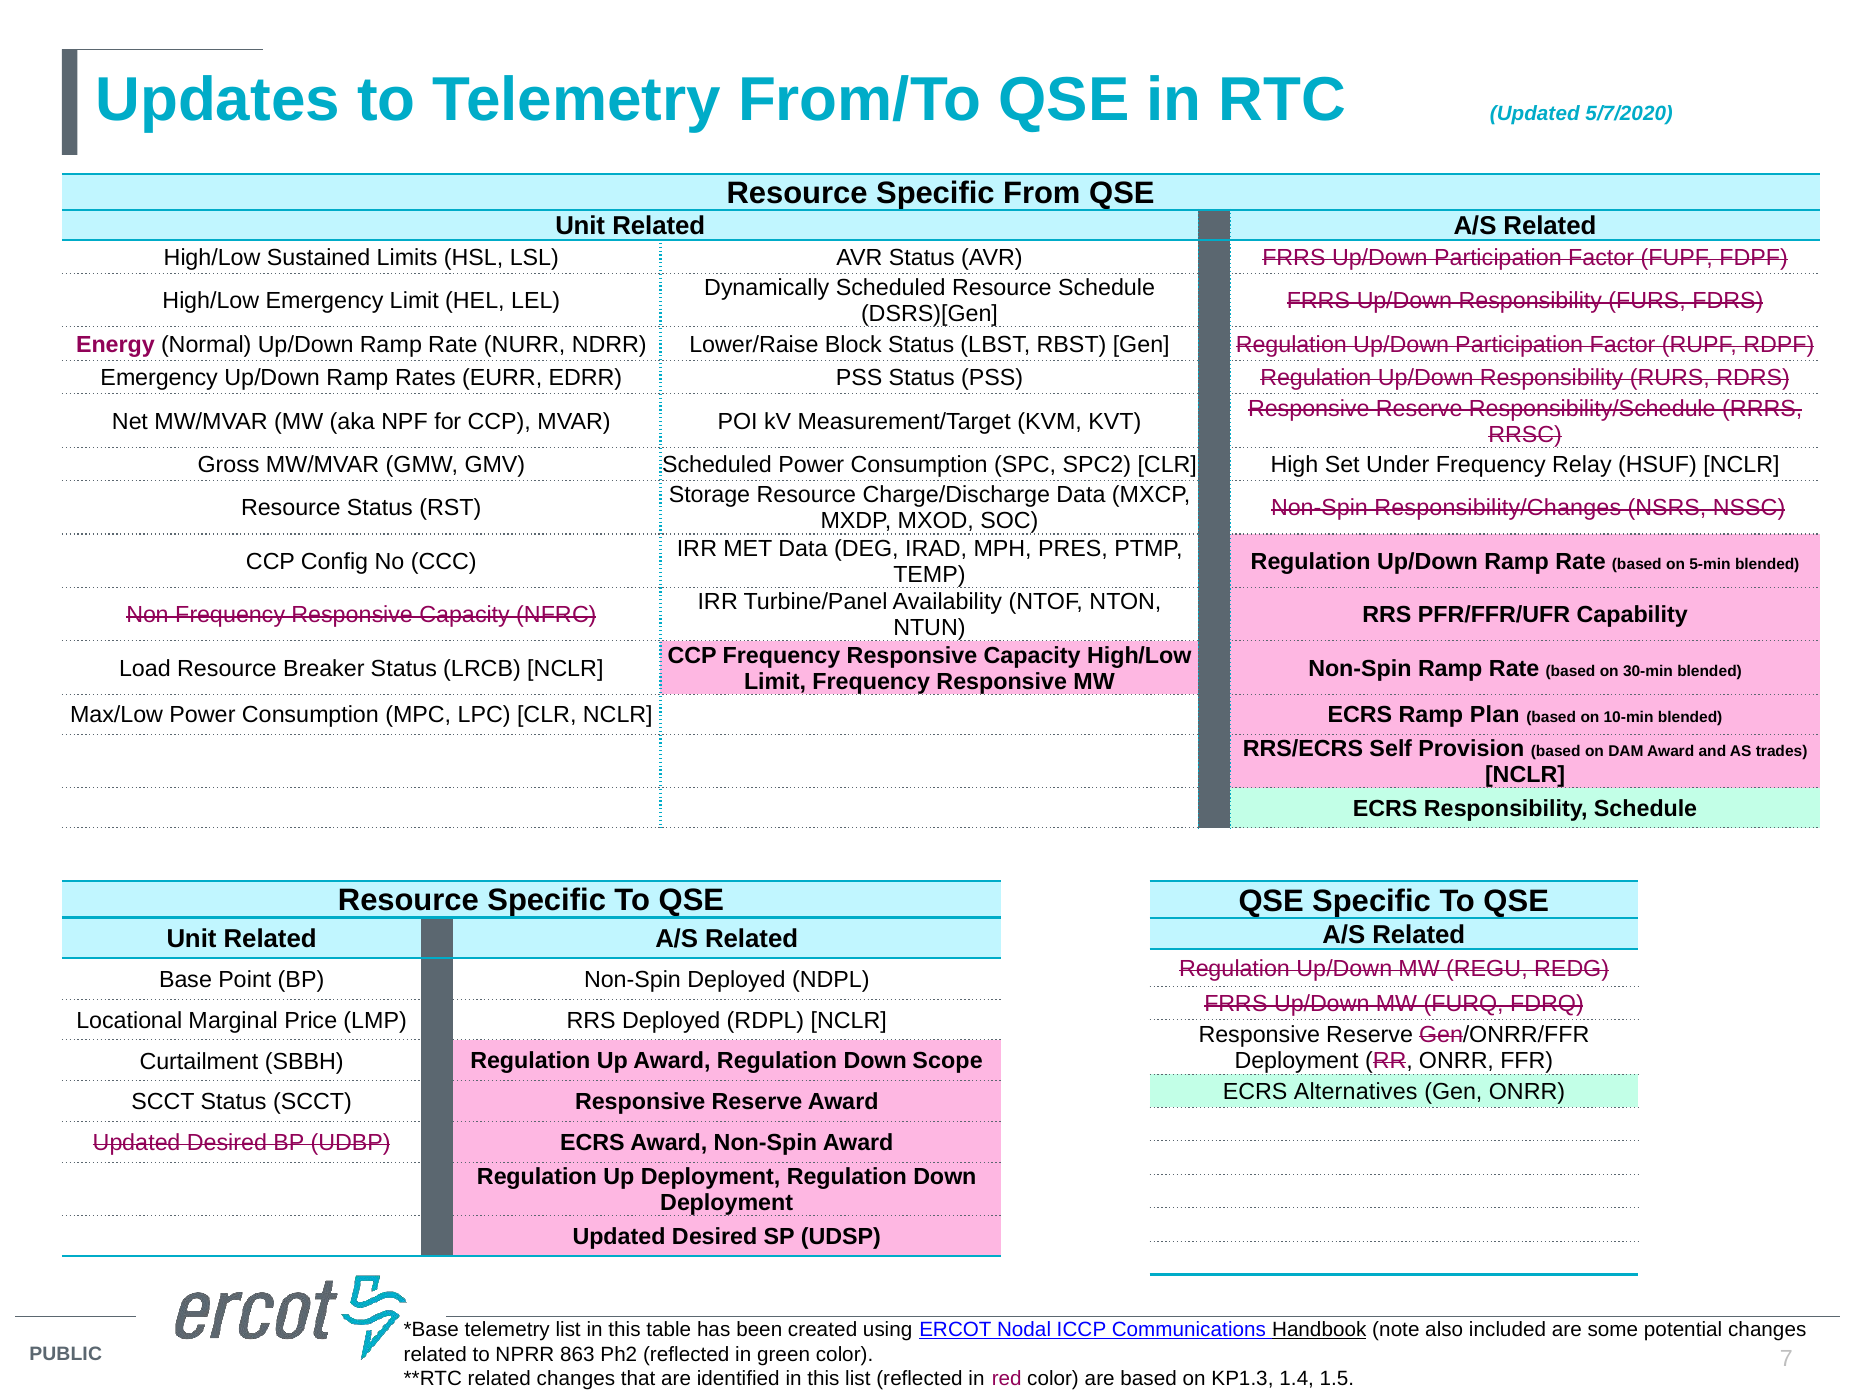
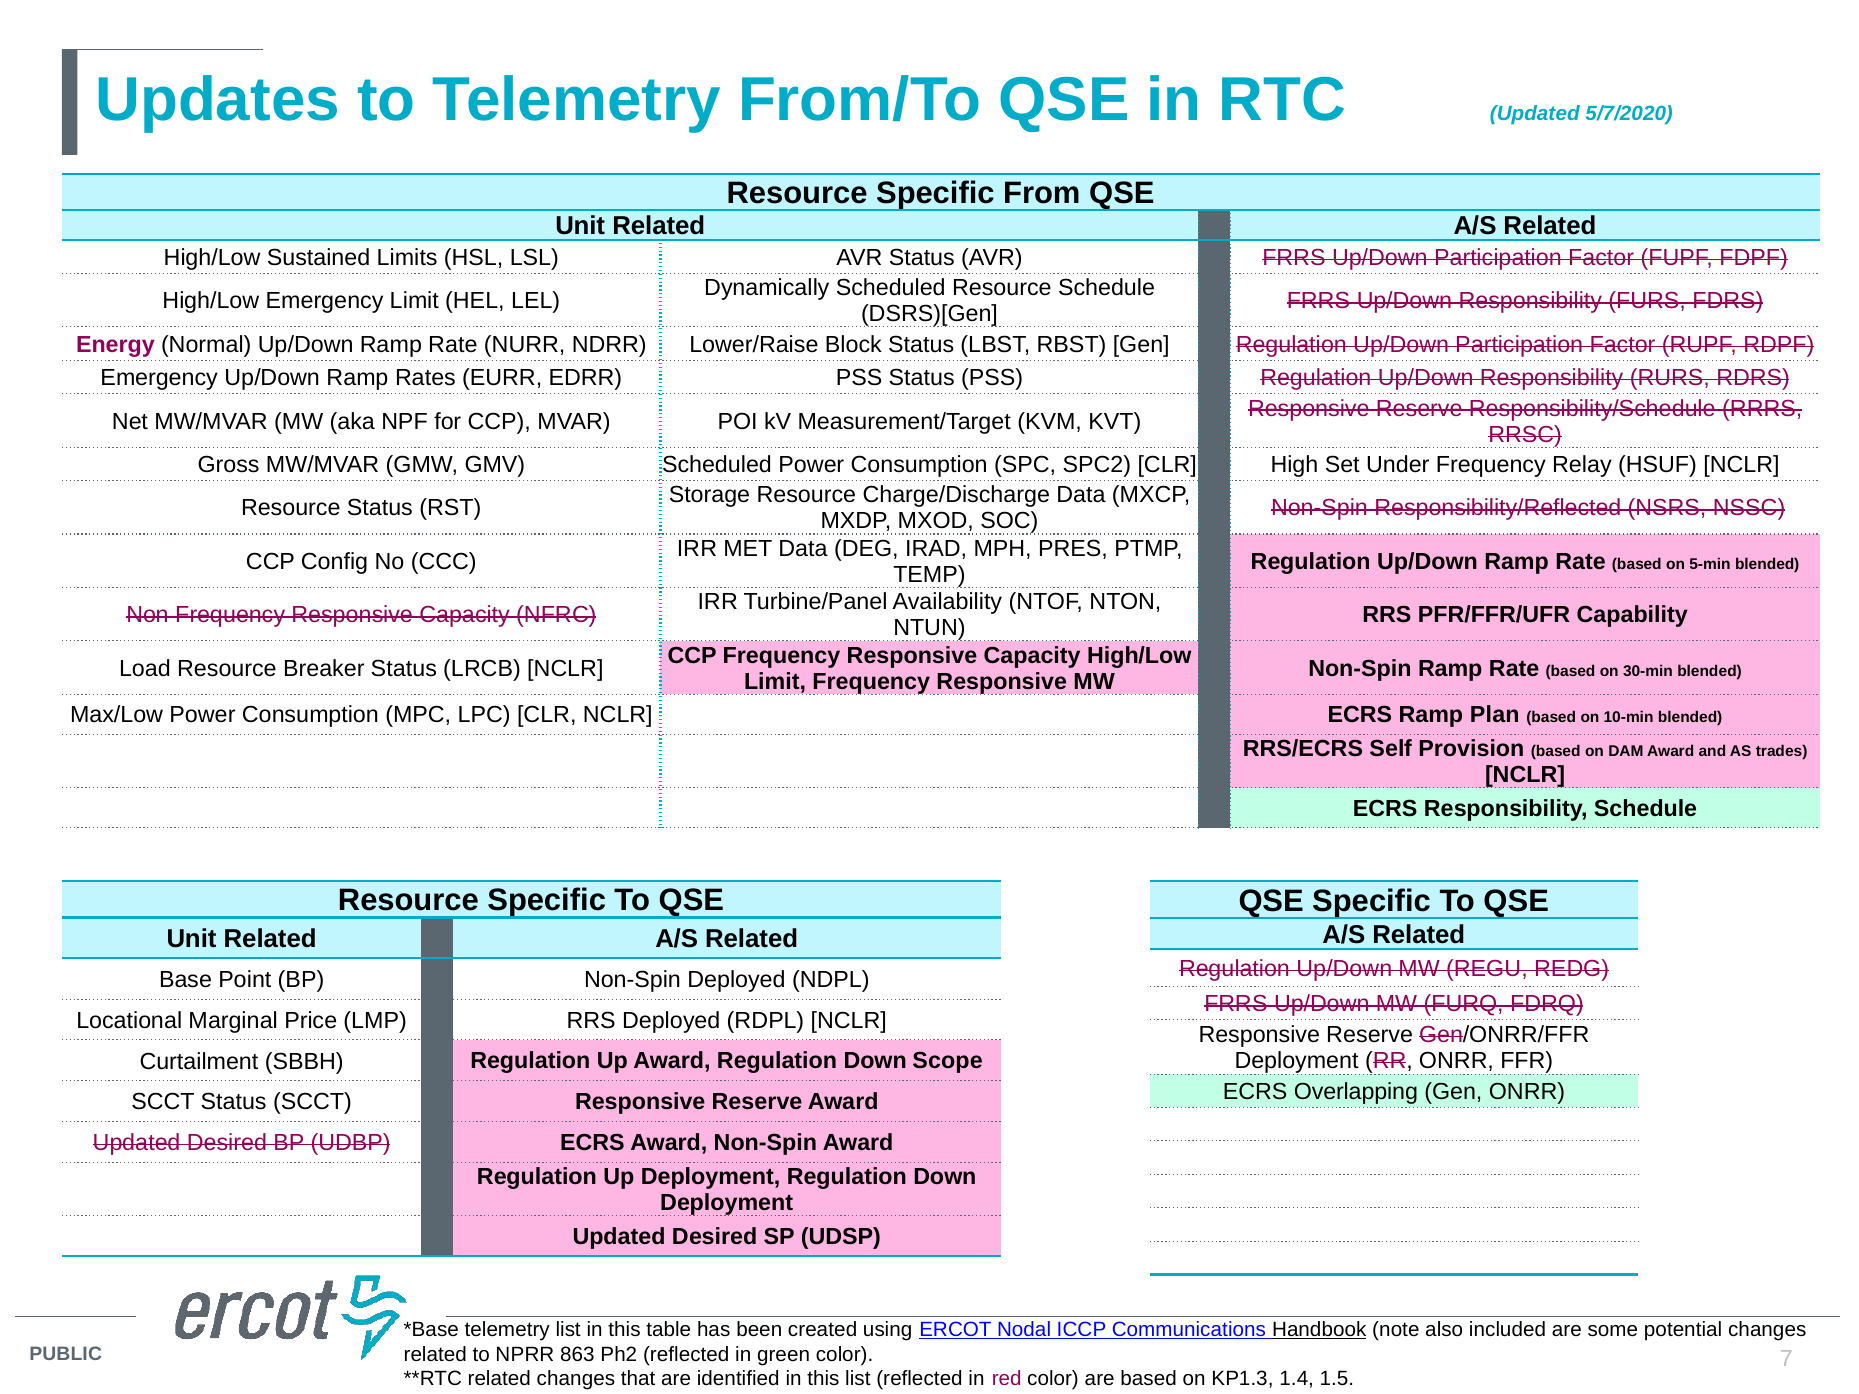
Responsibility/Changes: Responsibility/Changes -> Responsibility/Reflected
Alternatives: Alternatives -> Overlapping
